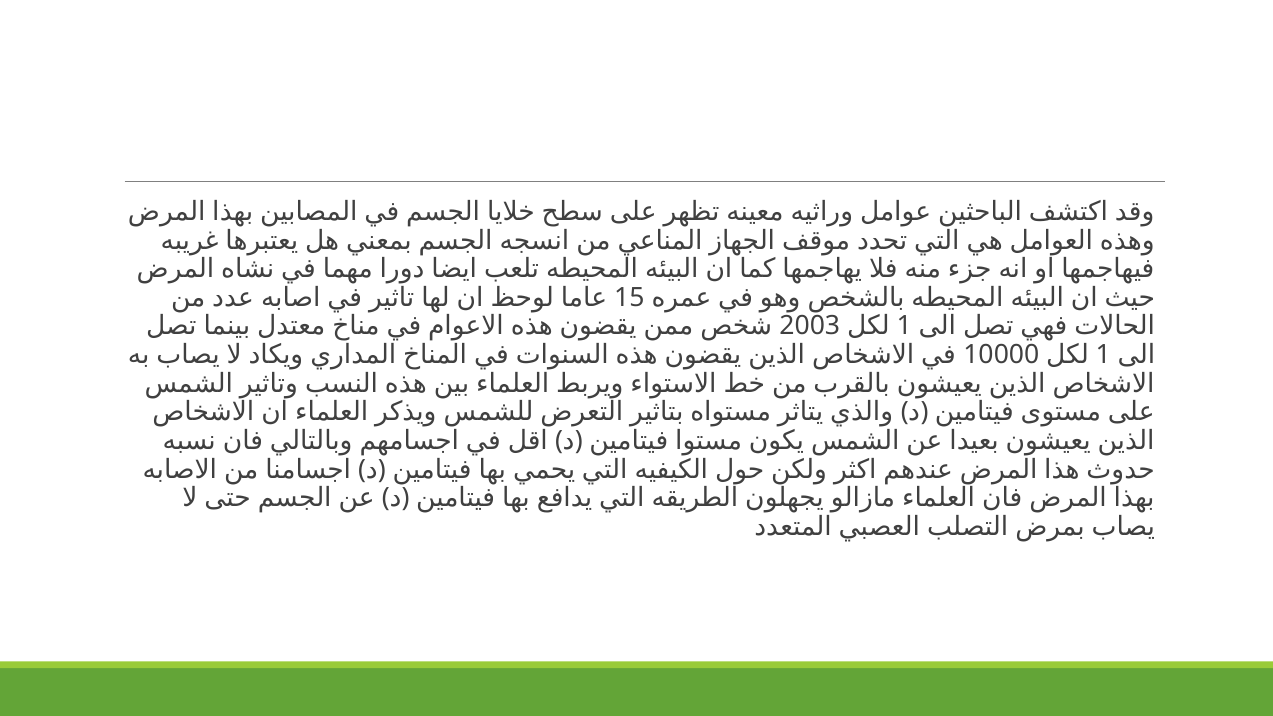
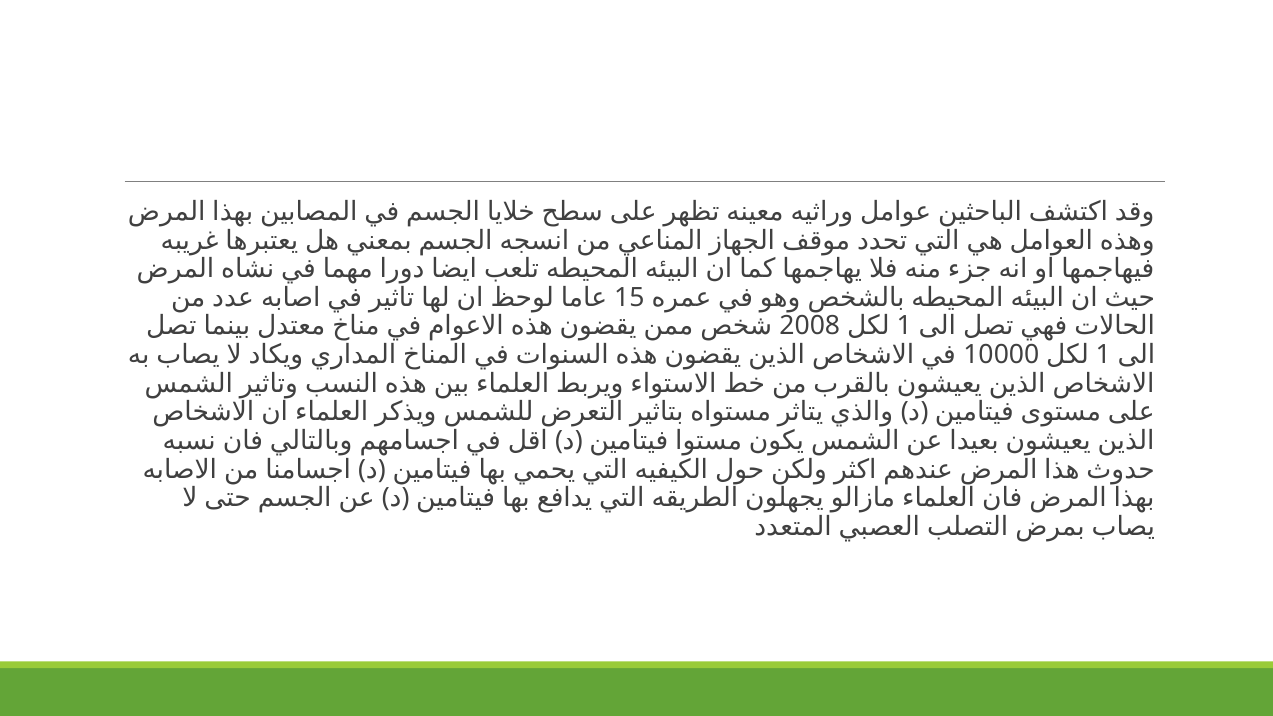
2003: 2003 -> 2008
